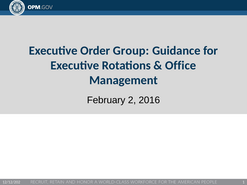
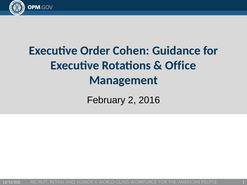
Group: Group -> Cohen
